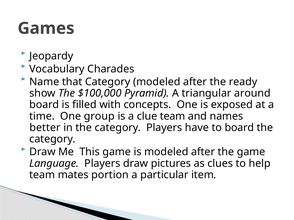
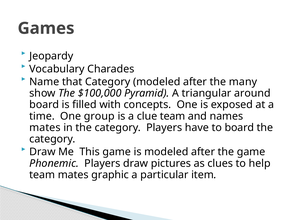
ready: ready -> many
better at (45, 128): better -> mates
Language: Language -> Phonemic
portion: portion -> graphic
